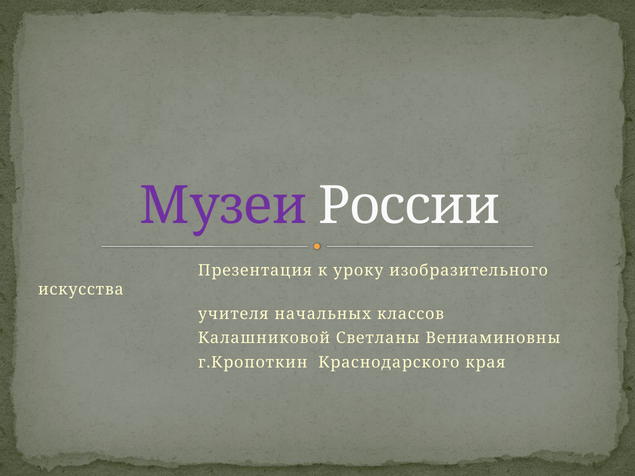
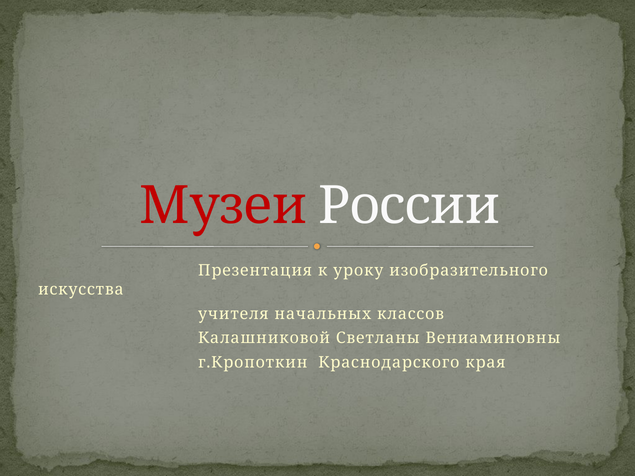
Музеи colour: purple -> red
